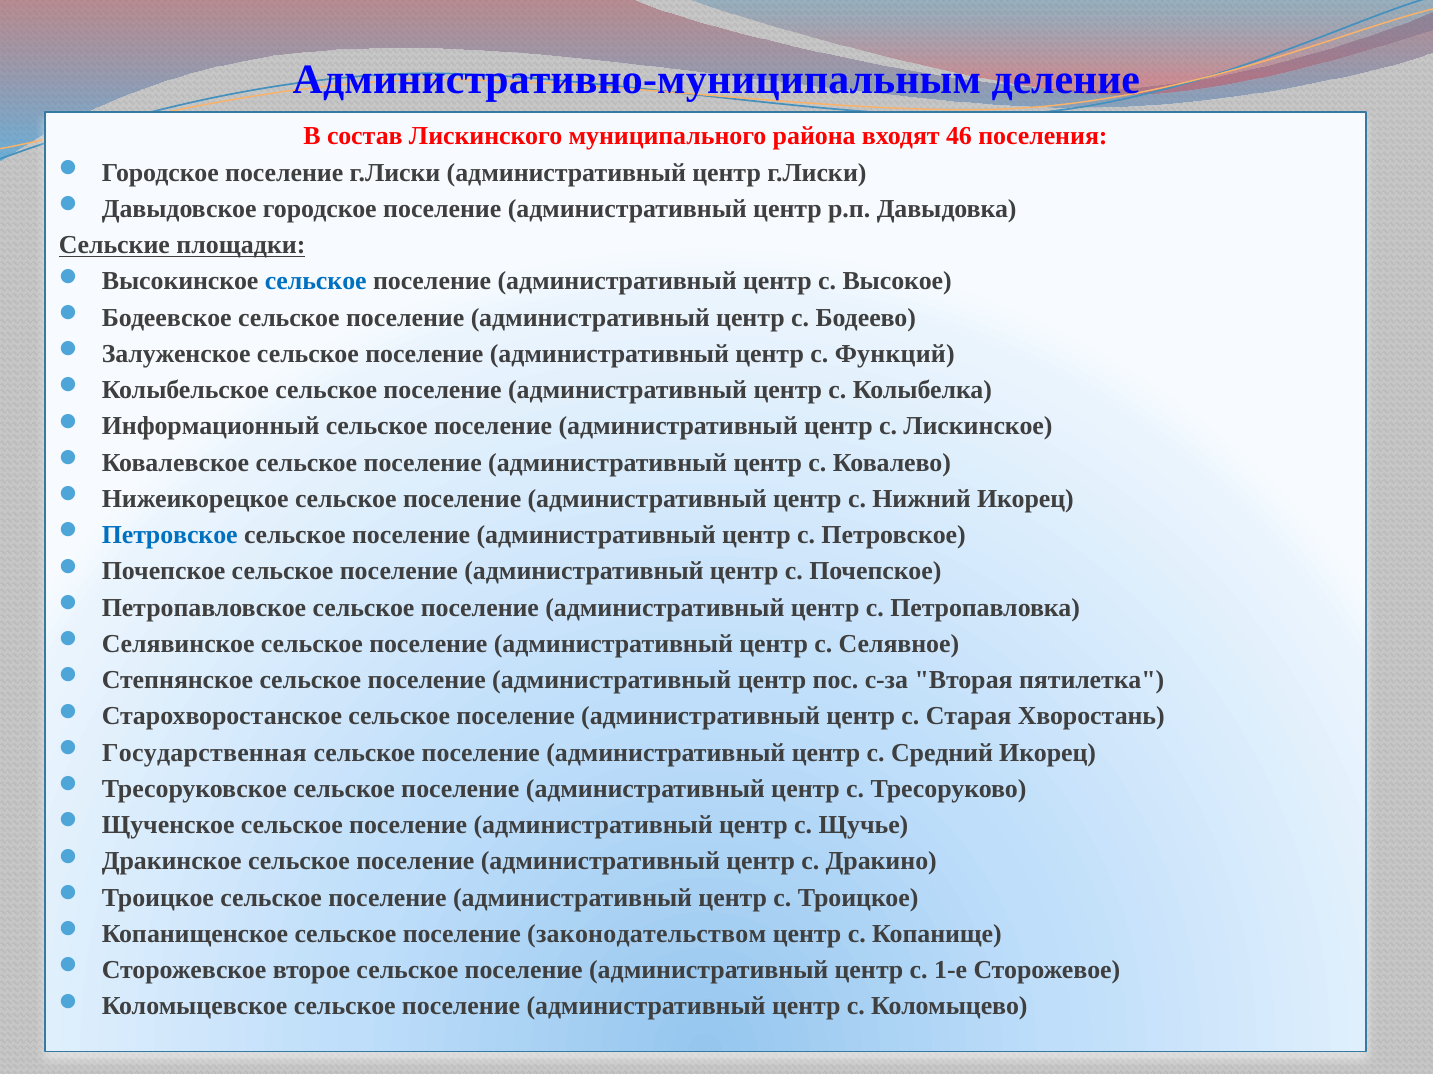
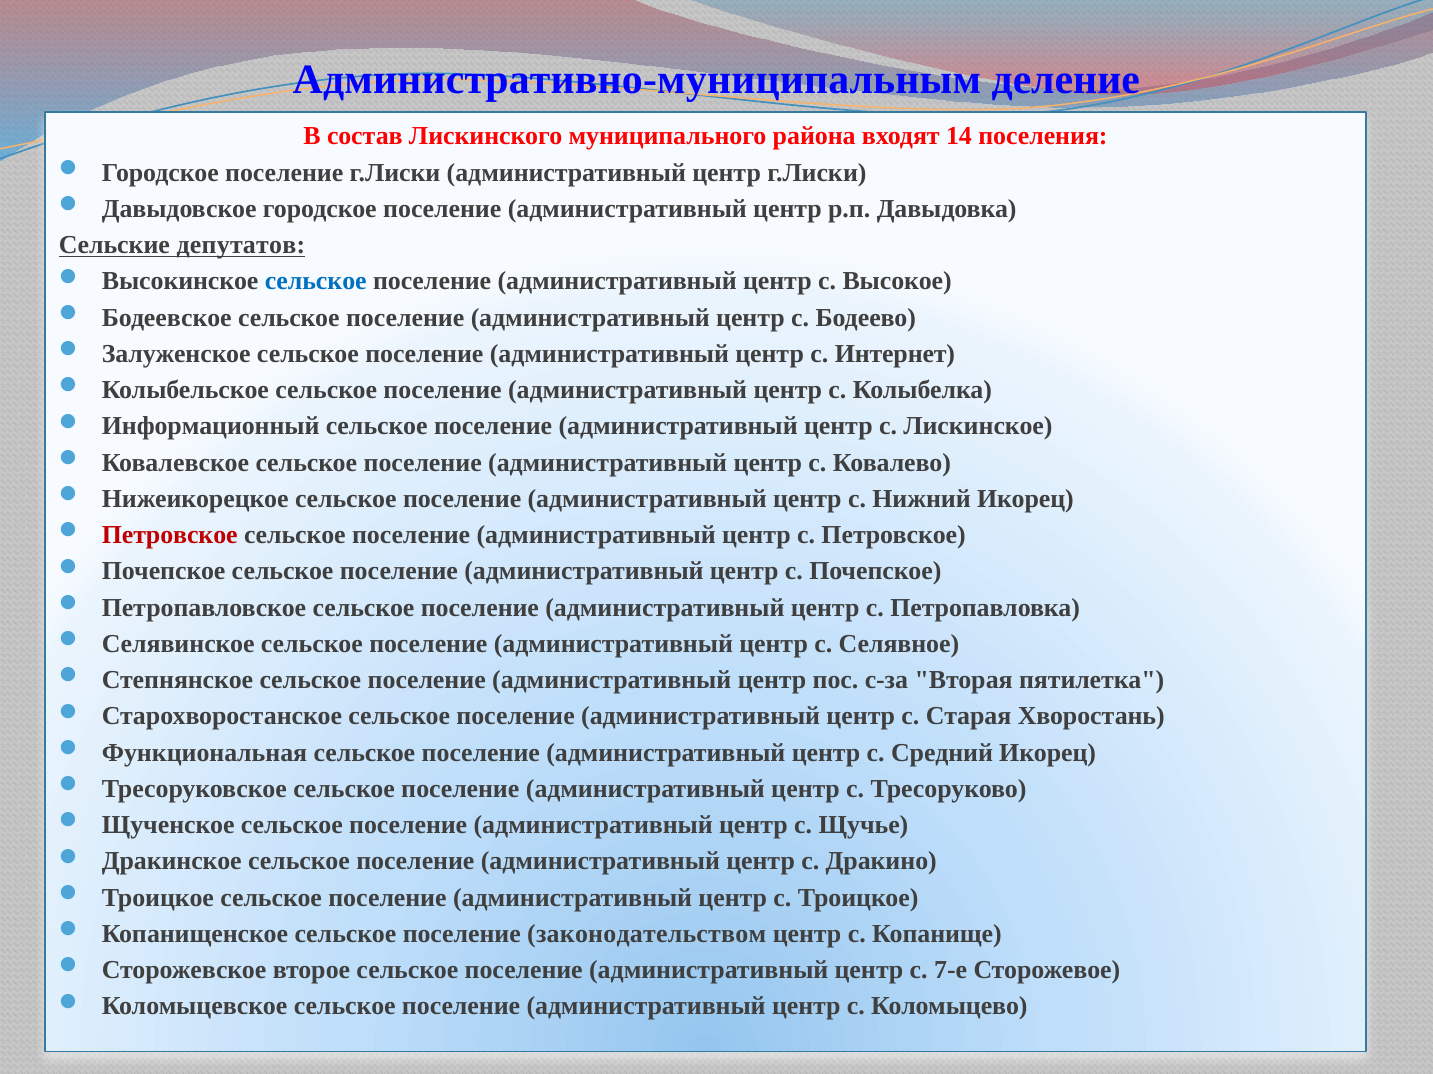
46: 46 -> 14
площадки: площадки -> депутатов
Функций: Функций -> Интернет
Петровское at (170, 535) colour: blue -> red
Государственная: Государственная -> Функциональная
1-е: 1-е -> 7-е
